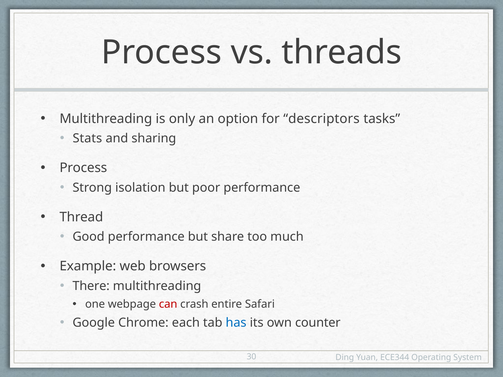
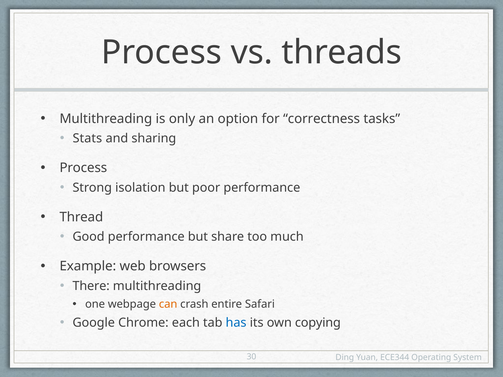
descriptors: descriptors -> correctness
can colour: red -> orange
counter: counter -> copying
